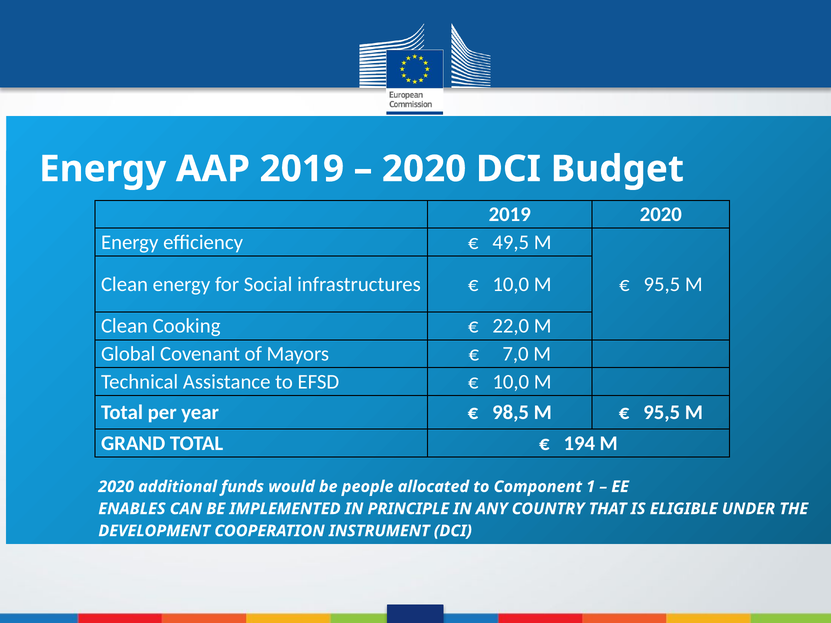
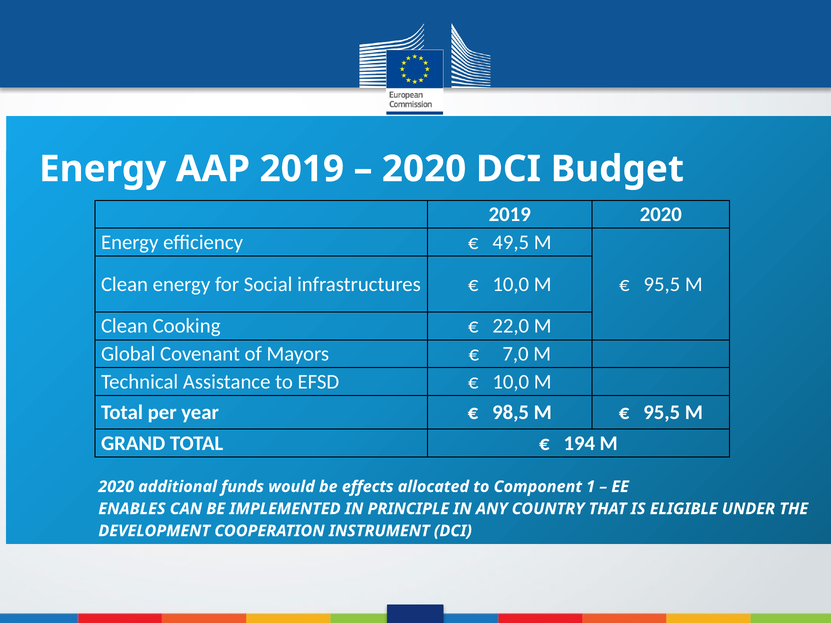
people: people -> effects
